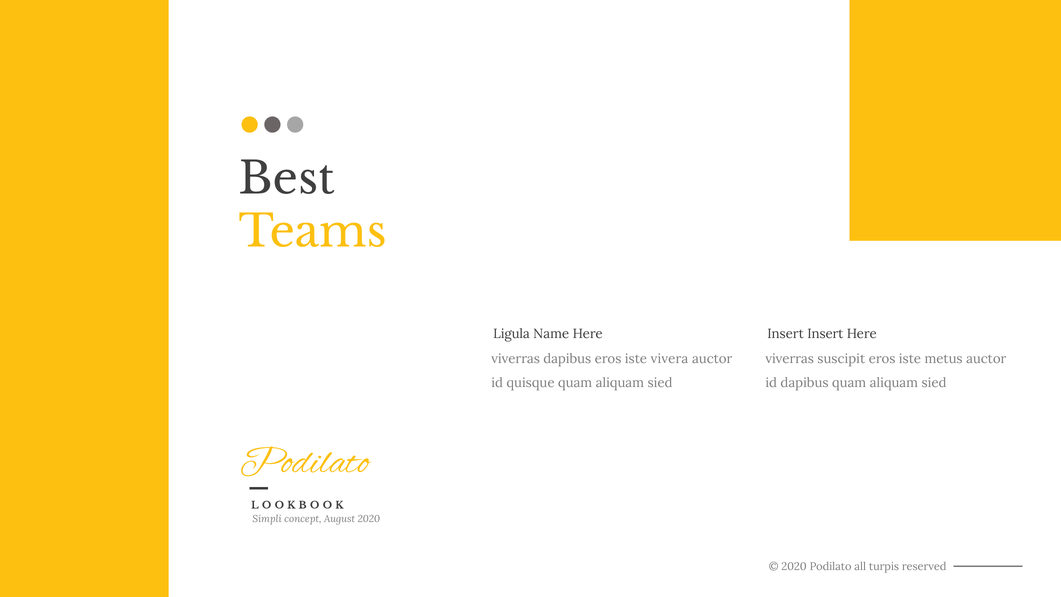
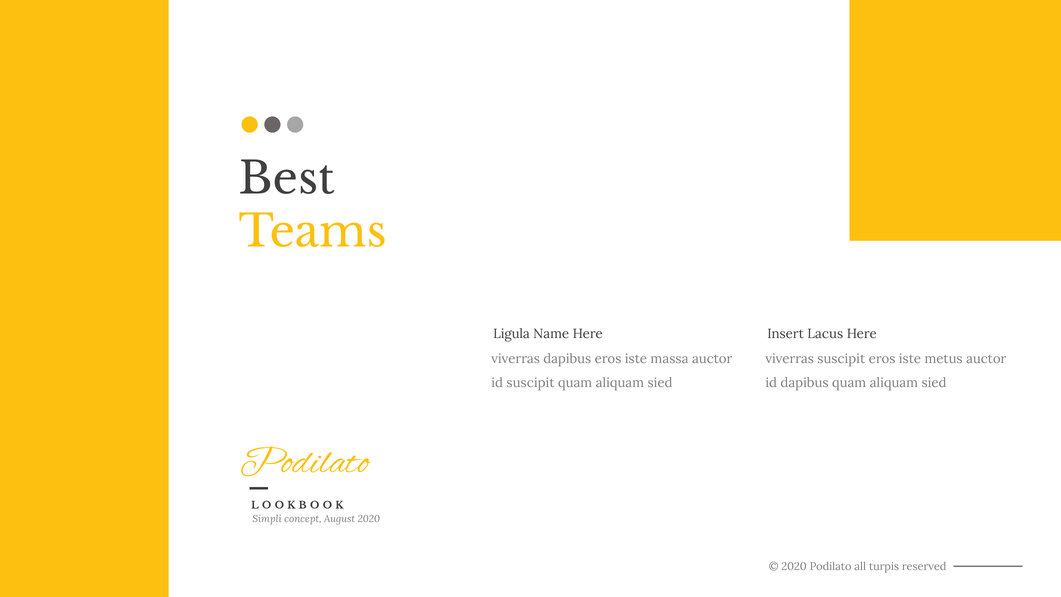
Insert Insert: Insert -> Lacus
vivera: vivera -> massa
id quisque: quisque -> suscipit
